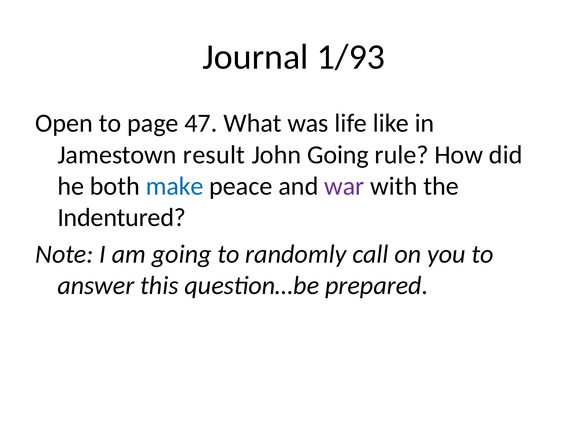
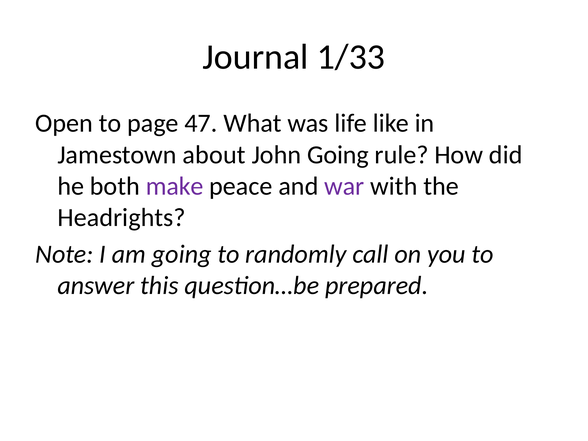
1/93: 1/93 -> 1/33
result: result -> about
make colour: blue -> purple
Indentured: Indentured -> Headrights
